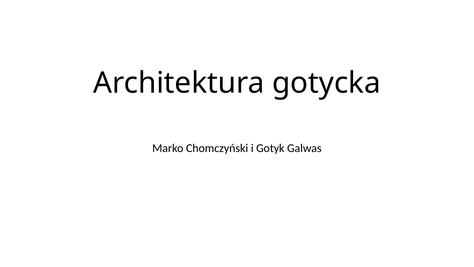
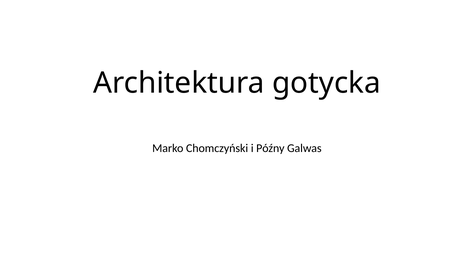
Gotyk: Gotyk -> Późny
